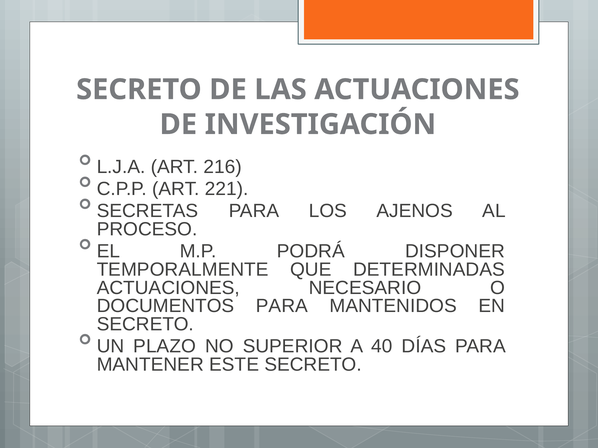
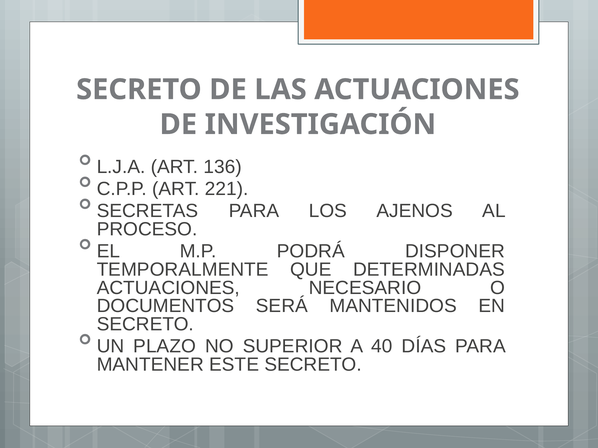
216: 216 -> 136
DOCUMENTOS PARA: PARA -> SERÁ
